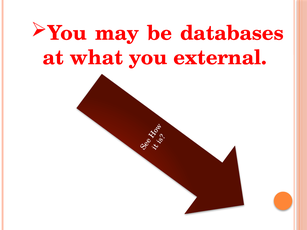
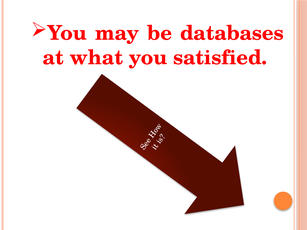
external: external -> satisfied
